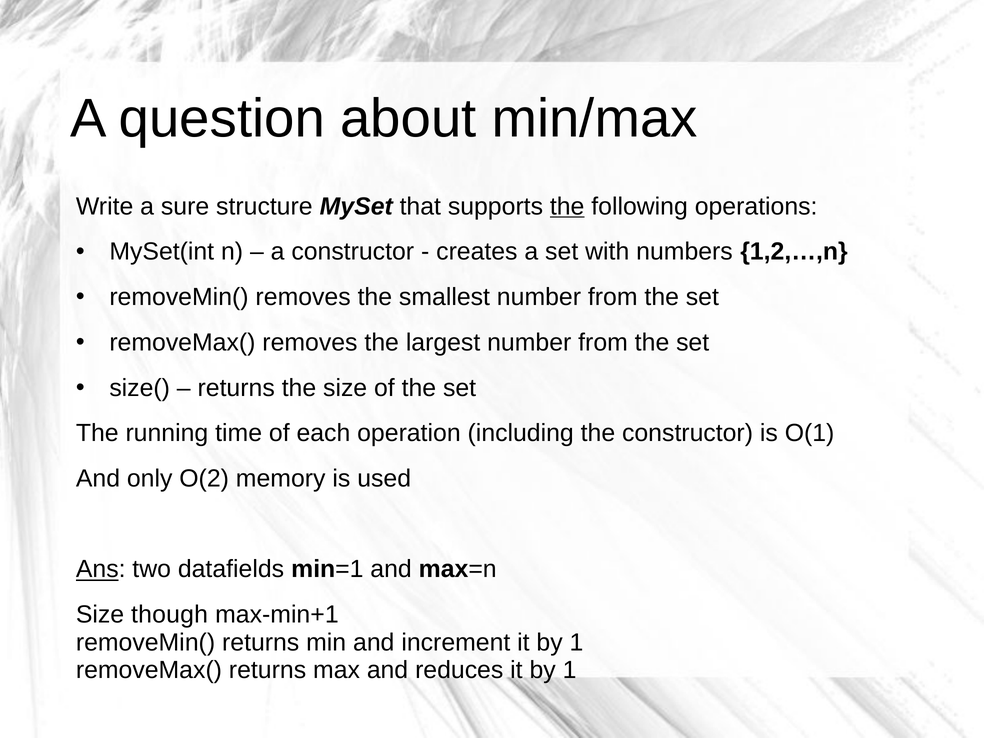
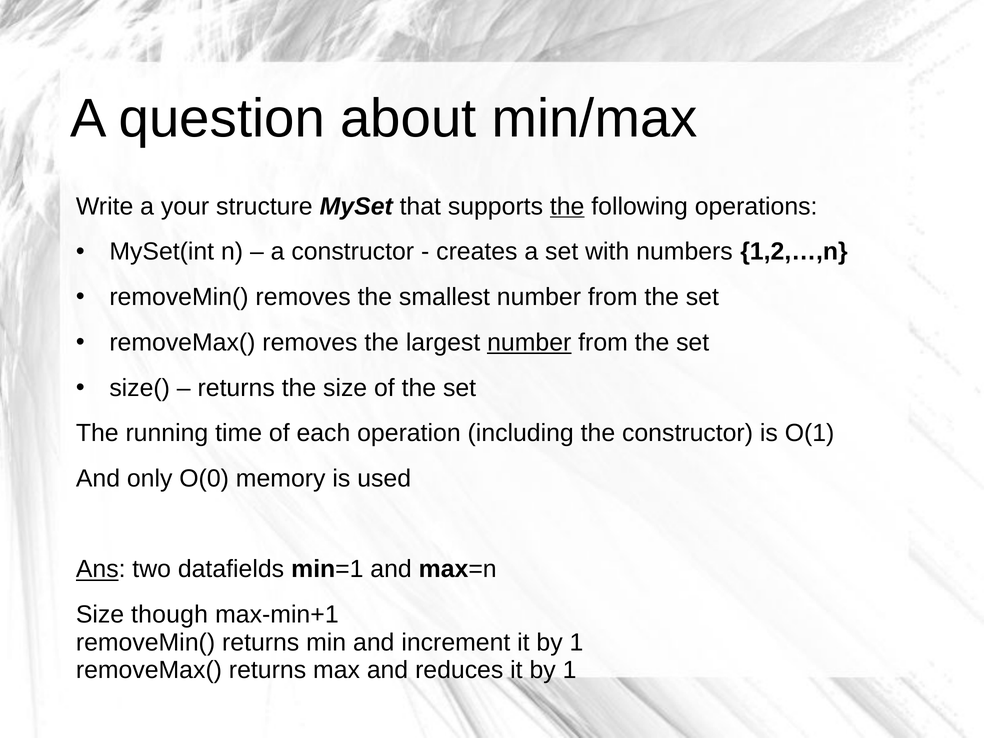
sure: sure -> your
number at (529, 342) underline: none -> present
O(2: O(2 -> O(0
